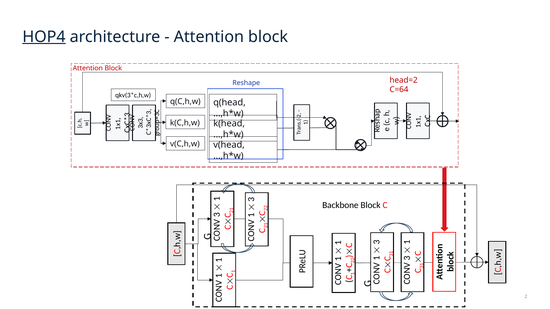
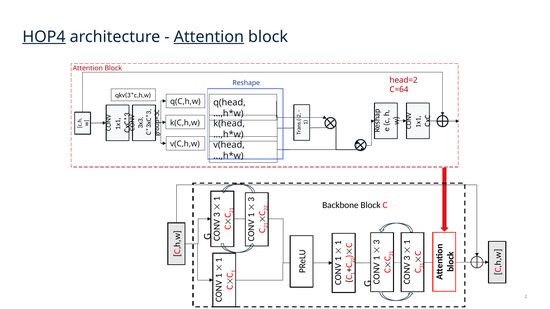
Attention at (209, 37) underline: none -> present
